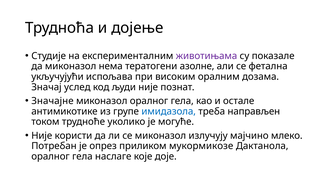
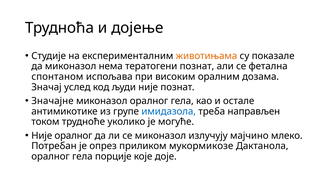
животињама colour: purple -> orange
тератогени азолне: азолне -> познат
укључујући: укључујући -> спонтаном
Није користи: користи -> оралног
нaслaгe: нaслaгe -> порције
